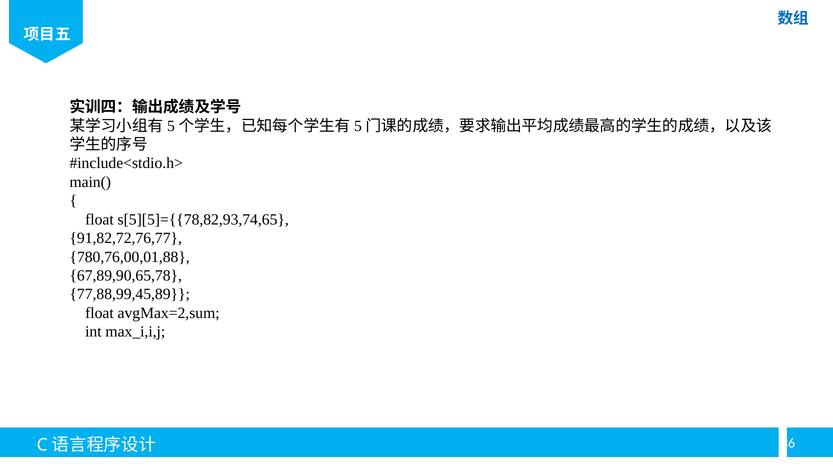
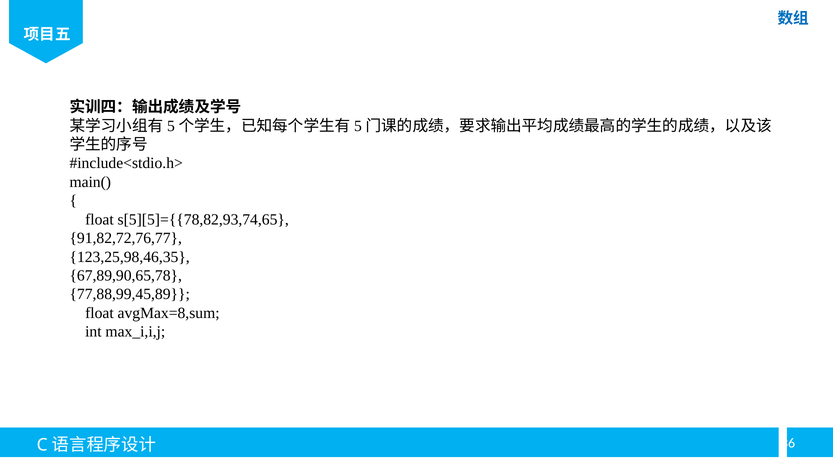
780,76,00,01,88: 780,76,00,01,88 -> 123,25,98,46,35
avgMax=2,sum: avgMax=2,sum -> avgMax=8,sum
